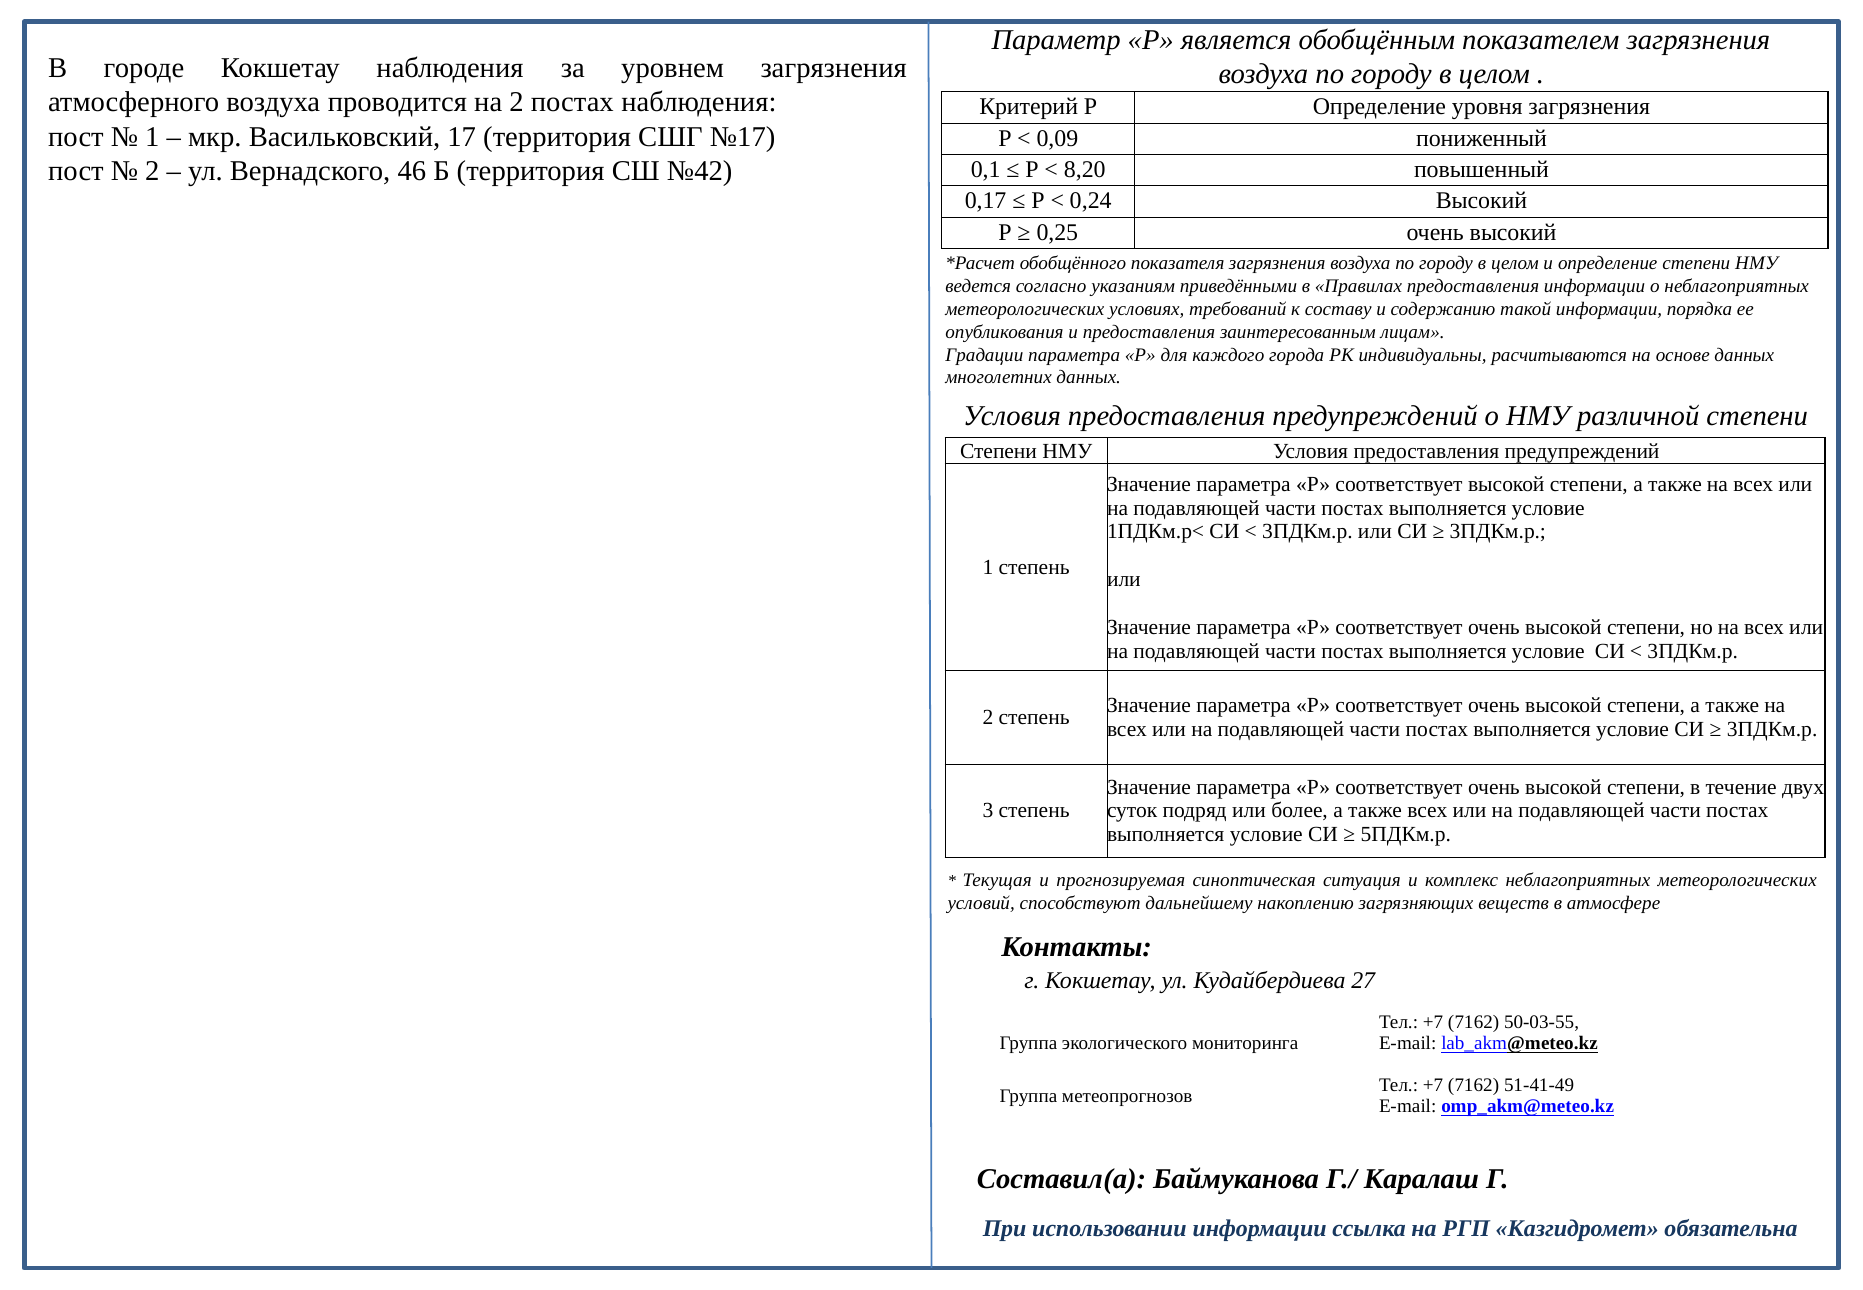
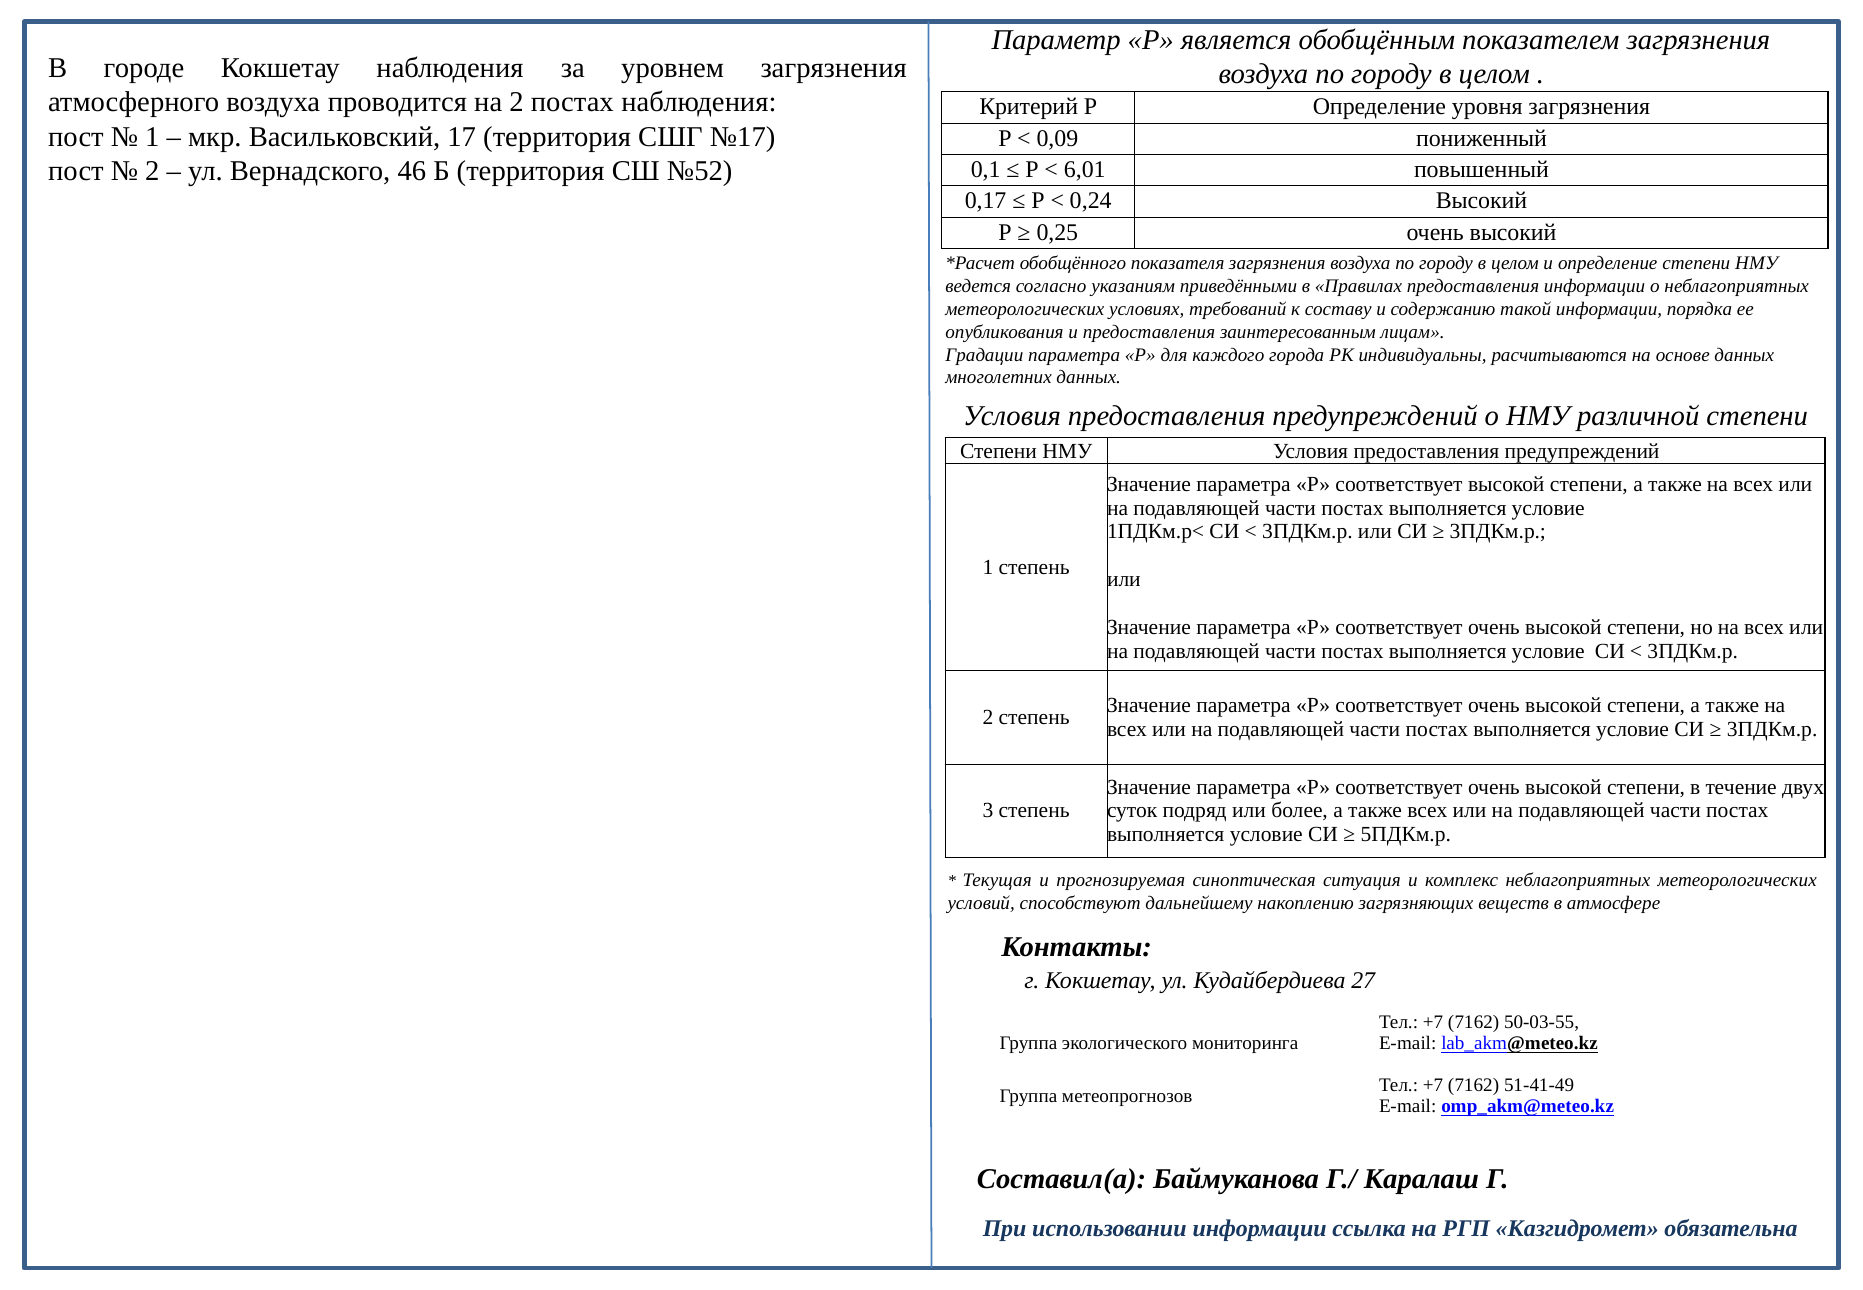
№42: №42 -> №52
8,20: 8,20 -> 6,01
